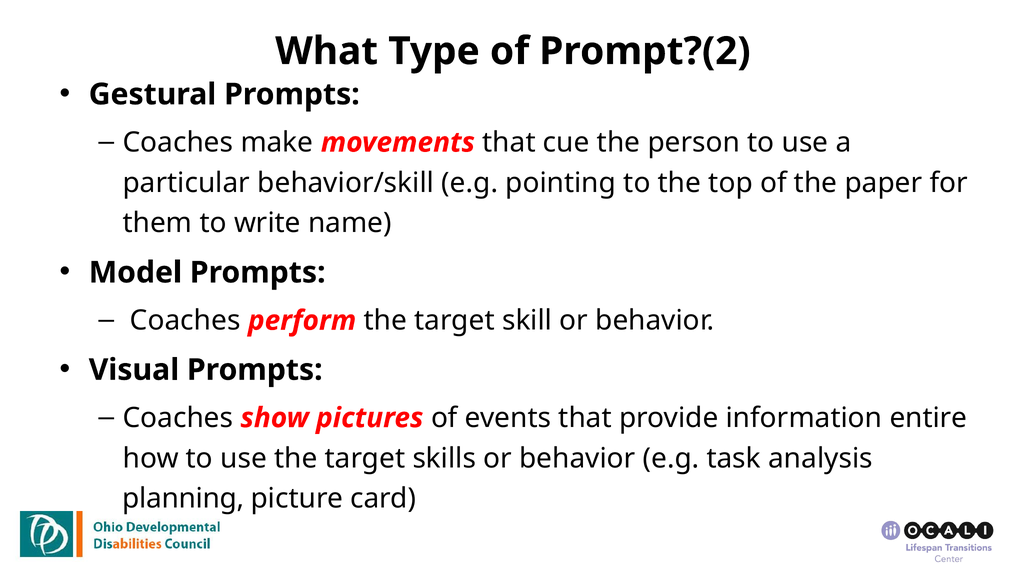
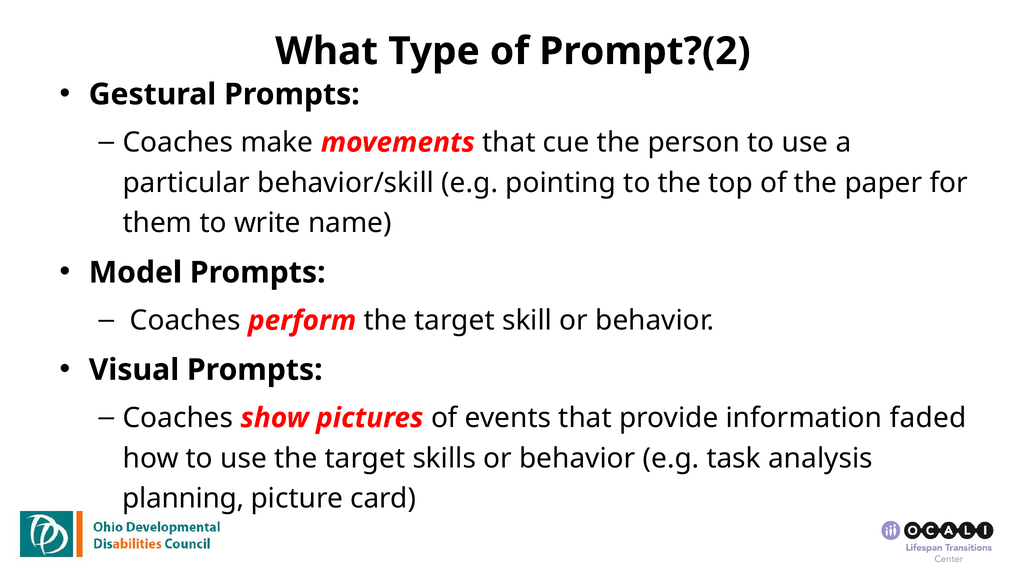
entire: entire -> faded
